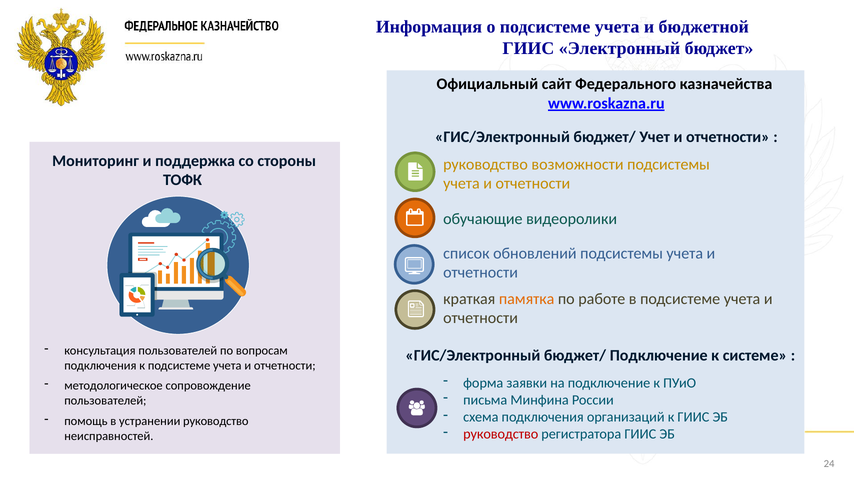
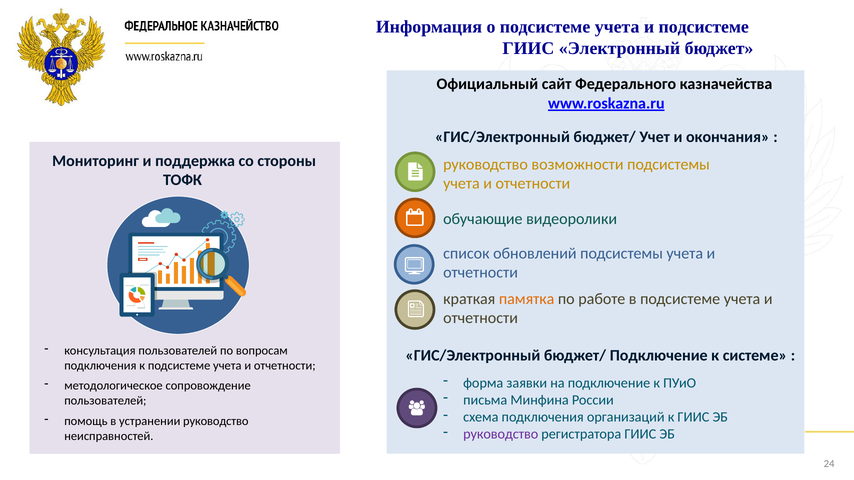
и бюджетной: бюджетной -> подсистеме
Учет и отчетности: отчетности -> окончания
руководство at (501, 435) colour: red -> purple
